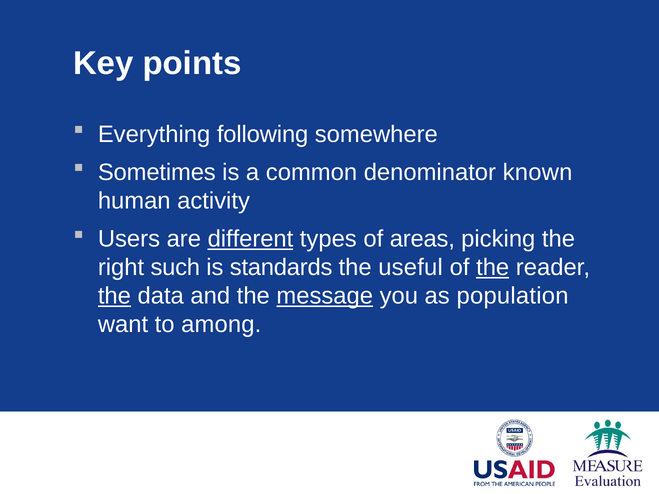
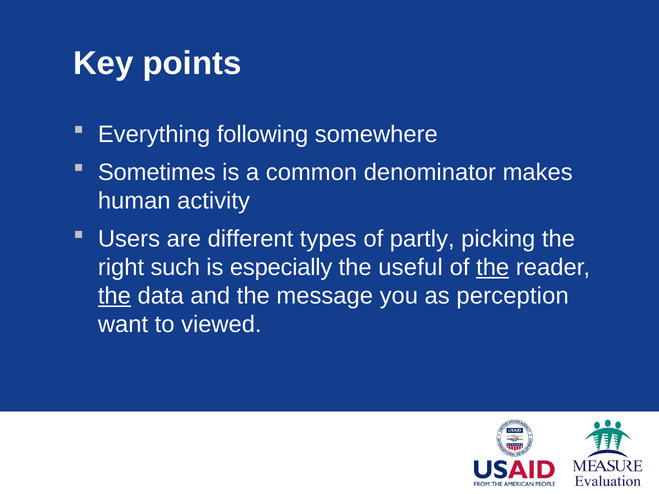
known: known -> makes
different underline: present -> none
areas: areas -> partly
standards: standards -> especially
message underline: present -> none
population: population -> perception
among: among -> viewed
